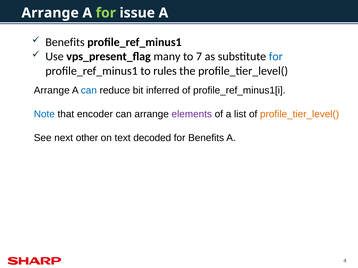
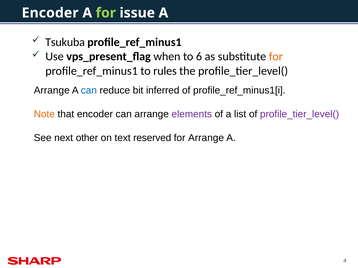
Arrange at (50, 13): Arrange -> Encoder
Benefits at (65, 42): Benefits -> Tsukuba
many: many -> when
7: 7 -> 6
for at (276, 57) colour: blue -> orange
Note colour: blue -> orange
profile_tier_level( at (300, 114) colour: orange -> purple
decoded: decoded -> reserved
for Benefits: Benefits -> Arrange
